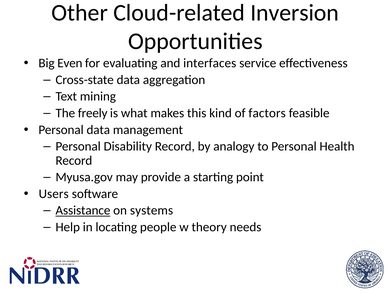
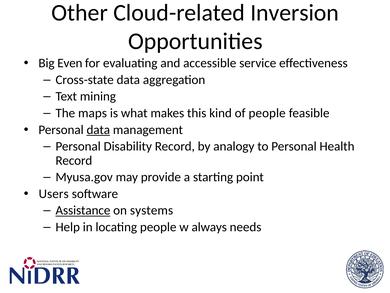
interfaces: interfaces -> accessible
freely: freely -> maps
of factors: factors -> people
data at (98, 130) underline: none -> present
theory: theory -> always
